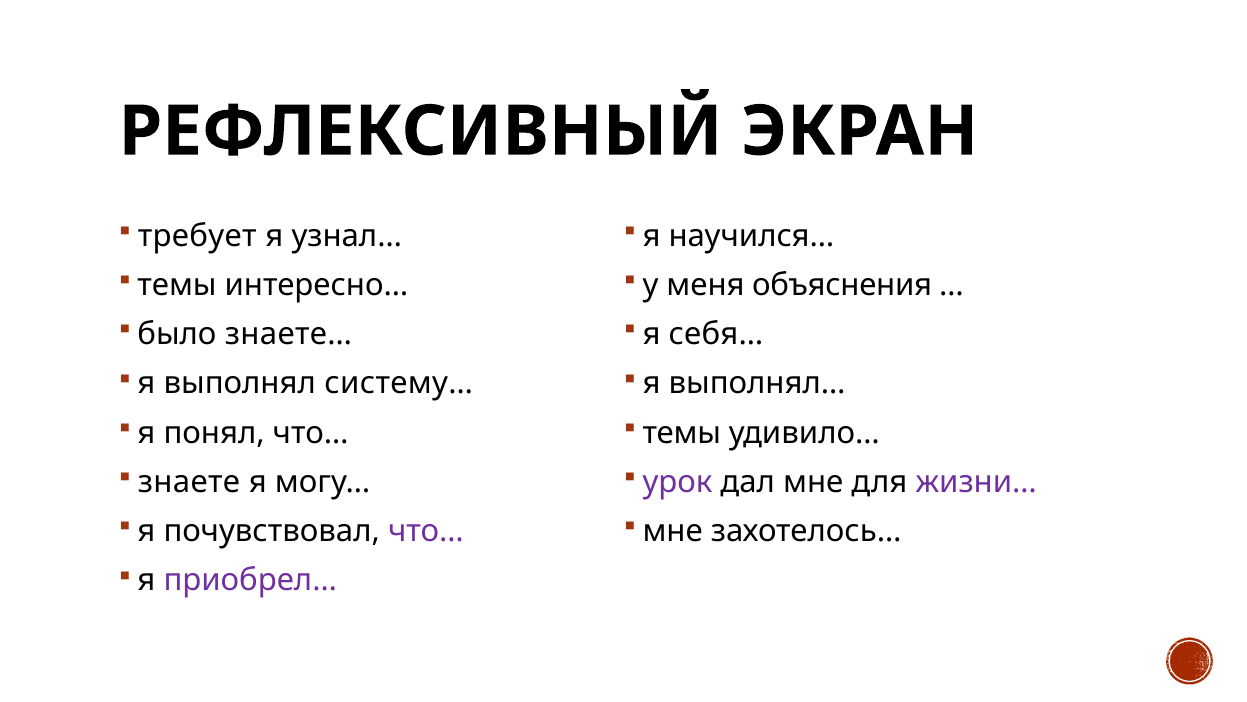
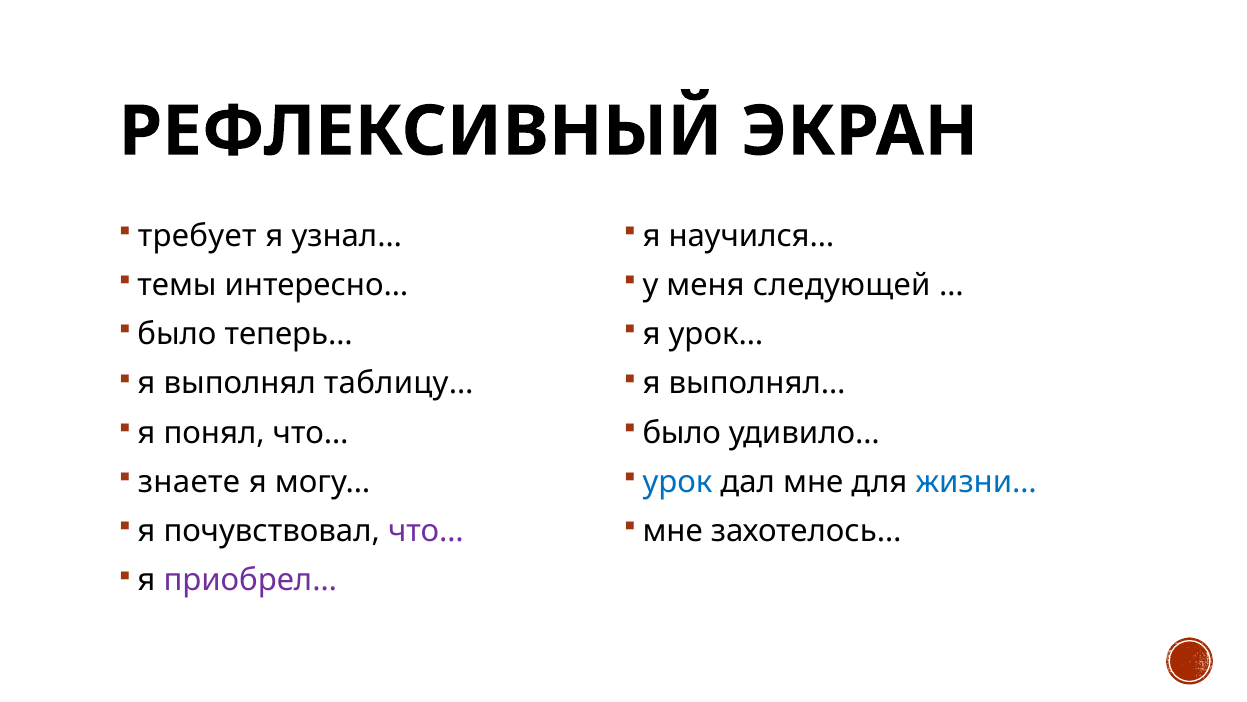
объяснения: объяснения -> следующей
знаете…: знаете… -> теперь…
себя…: себя… -> урок…
систему…: систему… -> таблицу…
темы at (682, 432): темы -> было
урок colour: purple -> blue
жизни… colour: purple -> blue
